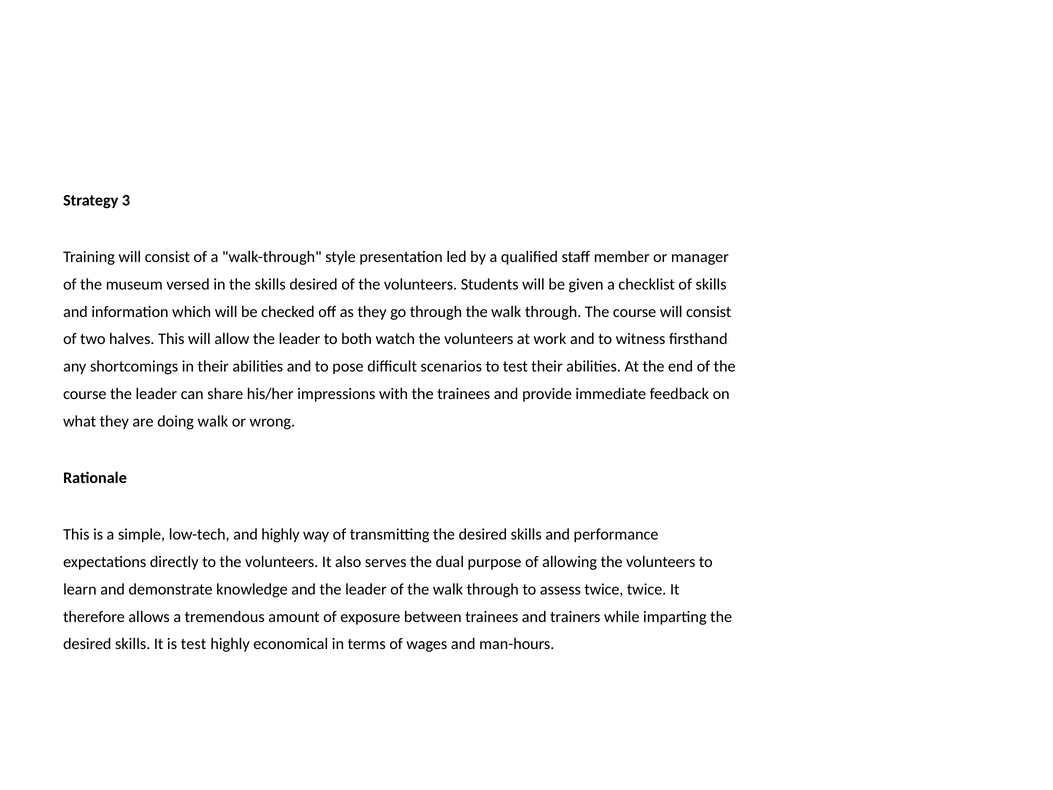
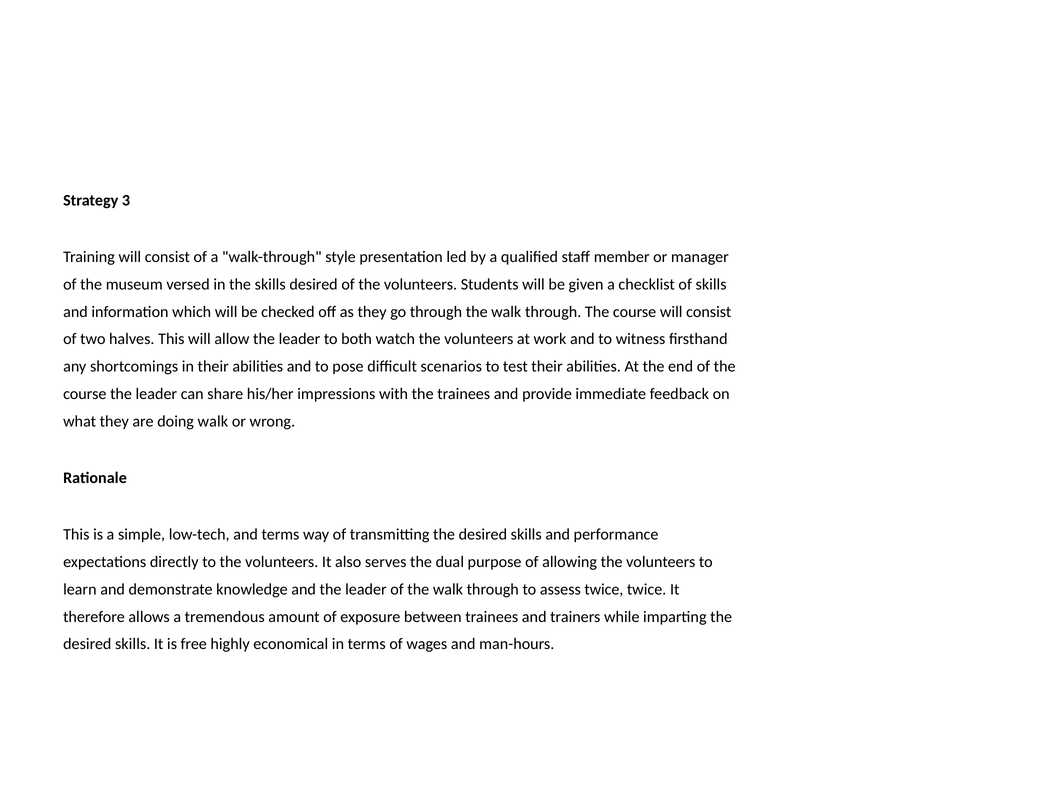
and highly: highly -> terms
is test: test -> free
